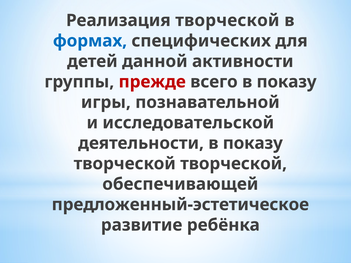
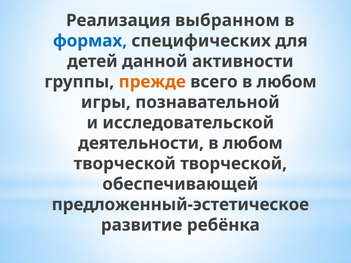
Реализация творческой: творческой -> выбранном
прежде colour: red -> orange
всего в показу: показу -> любом
деятельности в показу: показу -> любом
